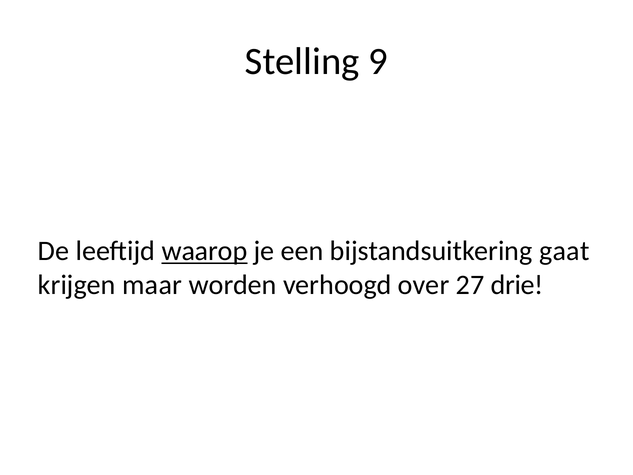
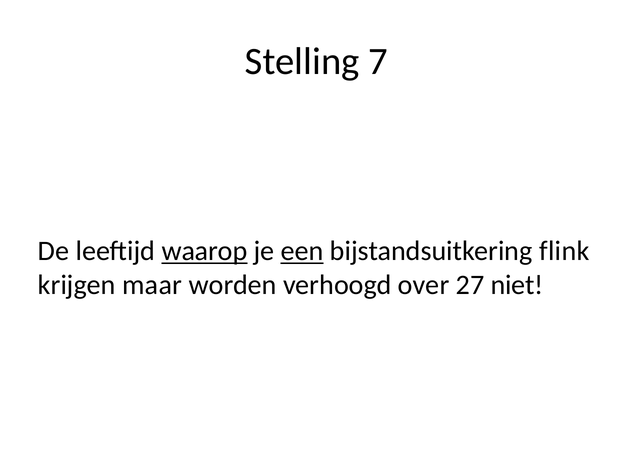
9: 9 -> 7
een underline: none -> present
gaat: gaat -> flink
drie: drie -> niet
